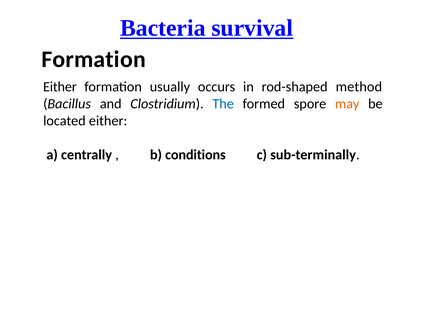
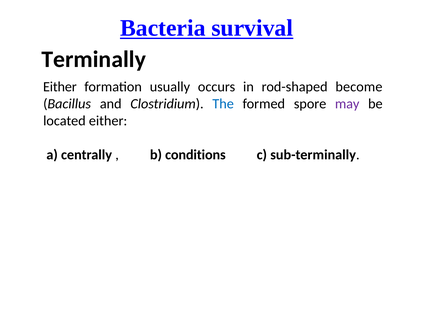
Formation at (94, 59): Formation -> Terminally
method: method -> become
may colour: orange -> purple
